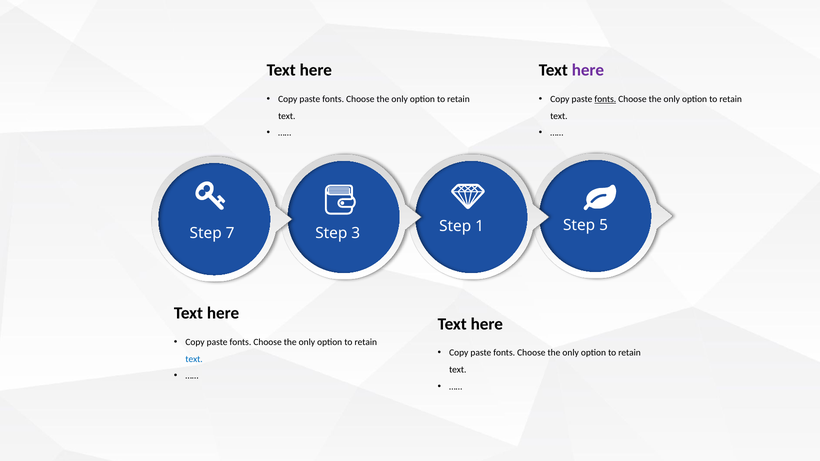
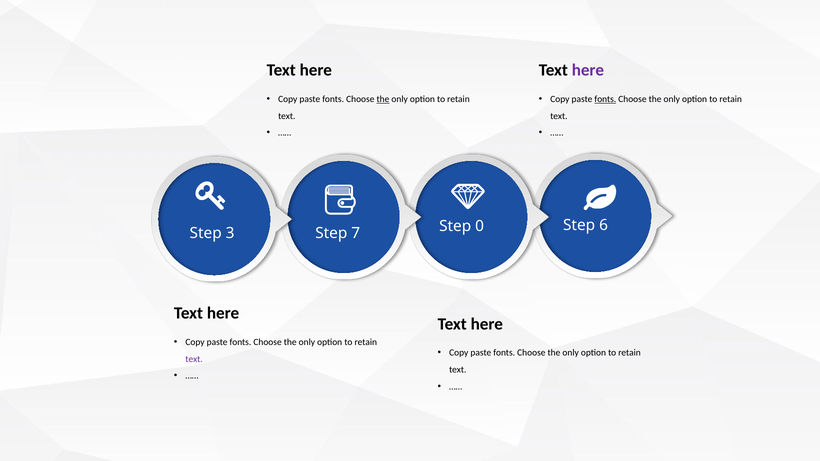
the at (383, 99) underline: none -> present
5: 5 -> 6
1: 1 -> 0
7: 7 -> 3
3: 3 -> 7
text at (194, 359) colour: blue -> purple
